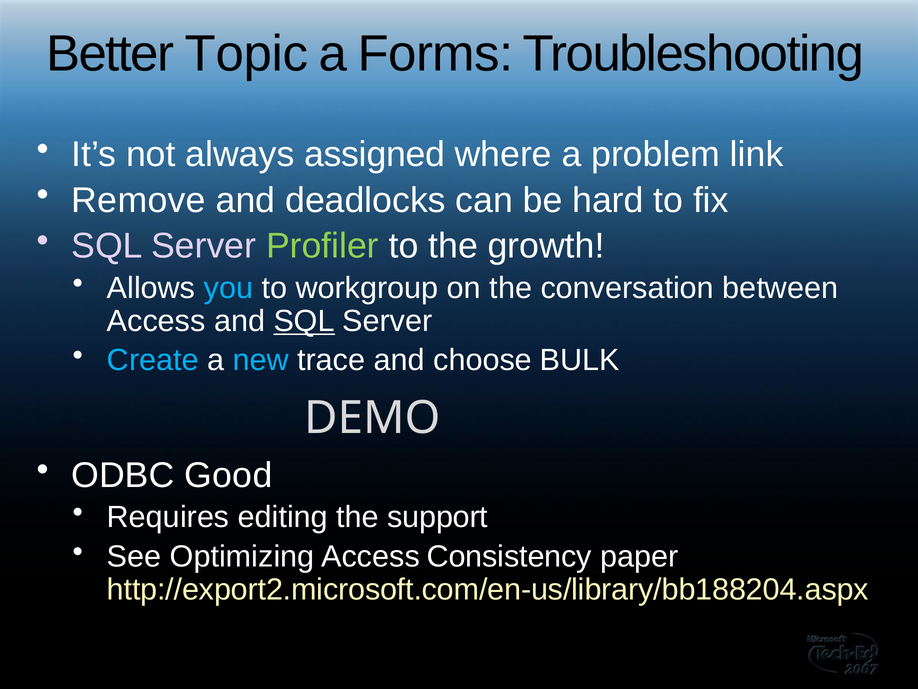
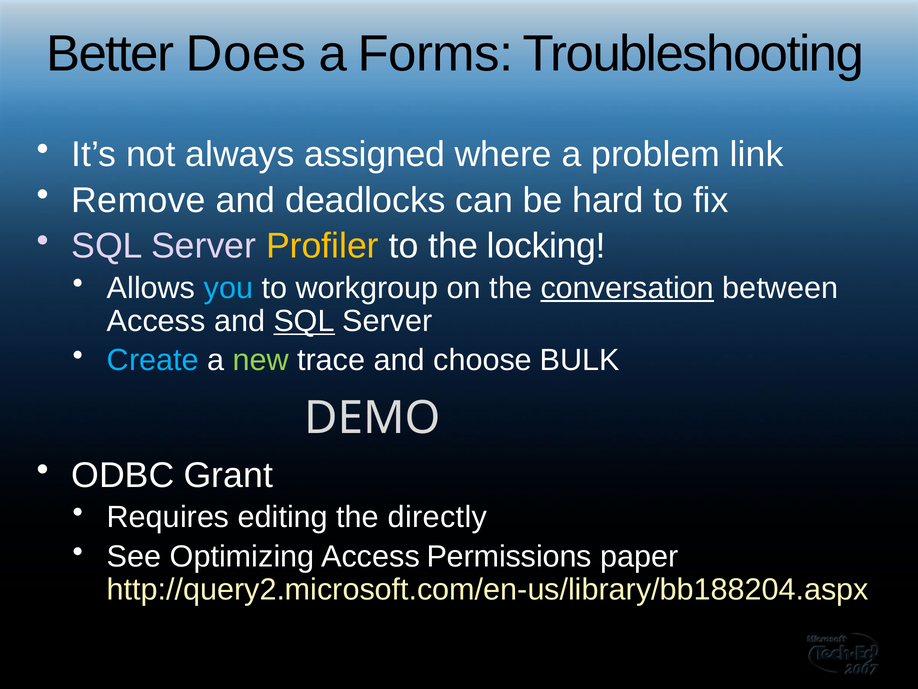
Topic: Topic -> Does
Profiler colour: light green -> yellow
growth: growth -> locking
conversation underline: none -> present
new colour: light blue -> light green
Good: Good -> Grant
support: support -> directly
Consistency: Consistency -> Permissions
http://export2.microsoft.com/en-us/library/bb188204.aspx: http://export2.microsoft.com/en-us/library/bb188204.aspx -> http://query2.microsoft.com/en-us/library/bb188204.aspx
